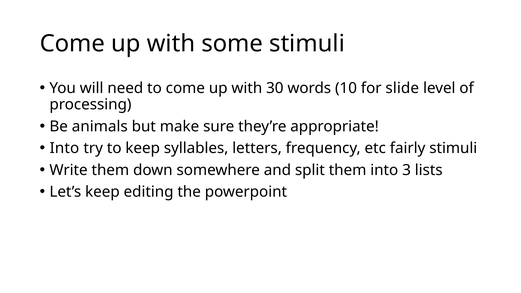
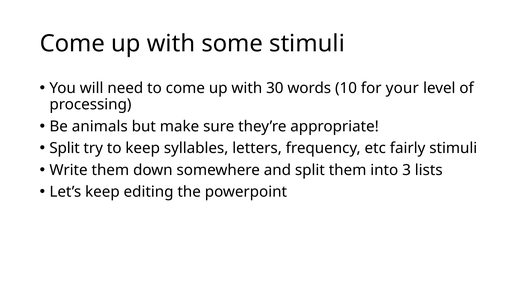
slide: slide -> your
Into at (64, 148): Into -> Split
